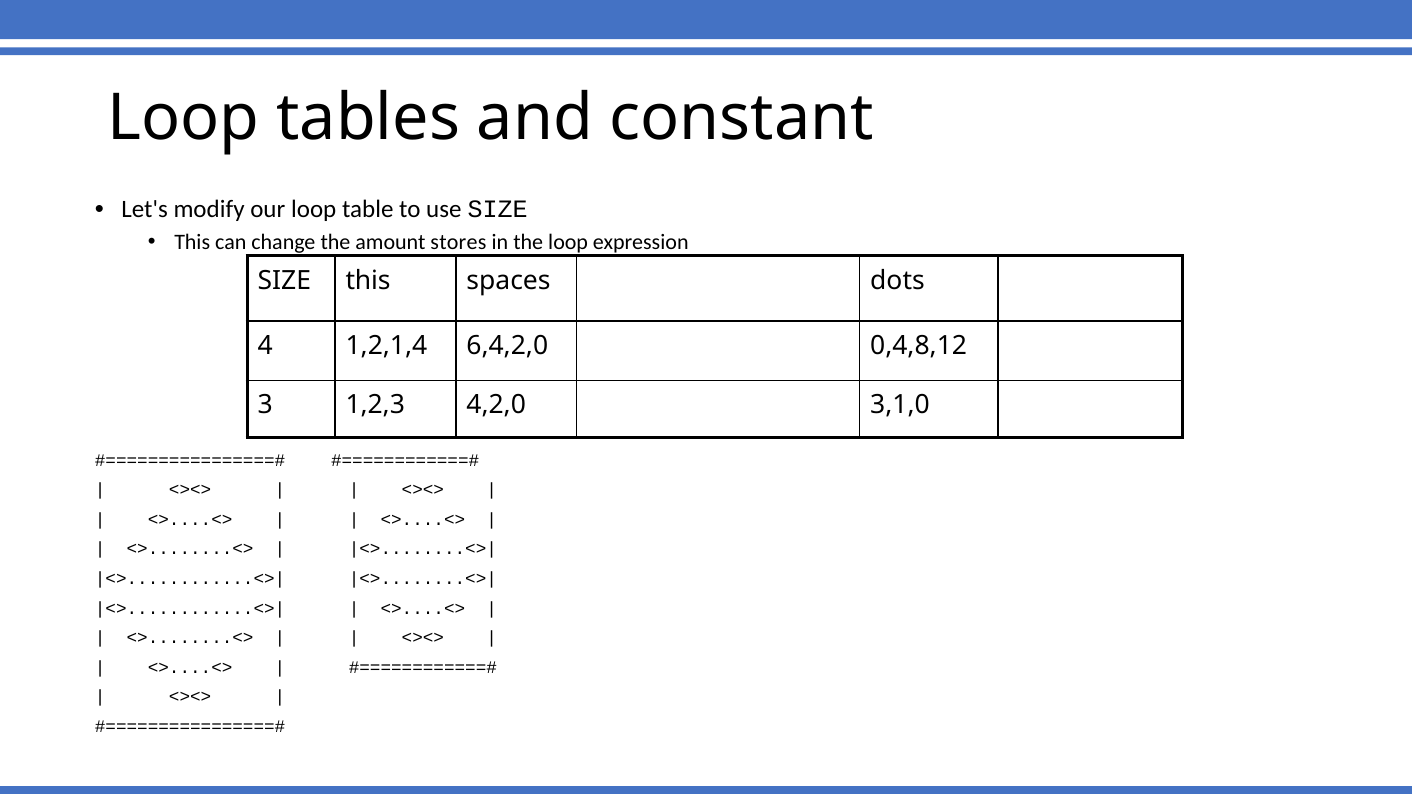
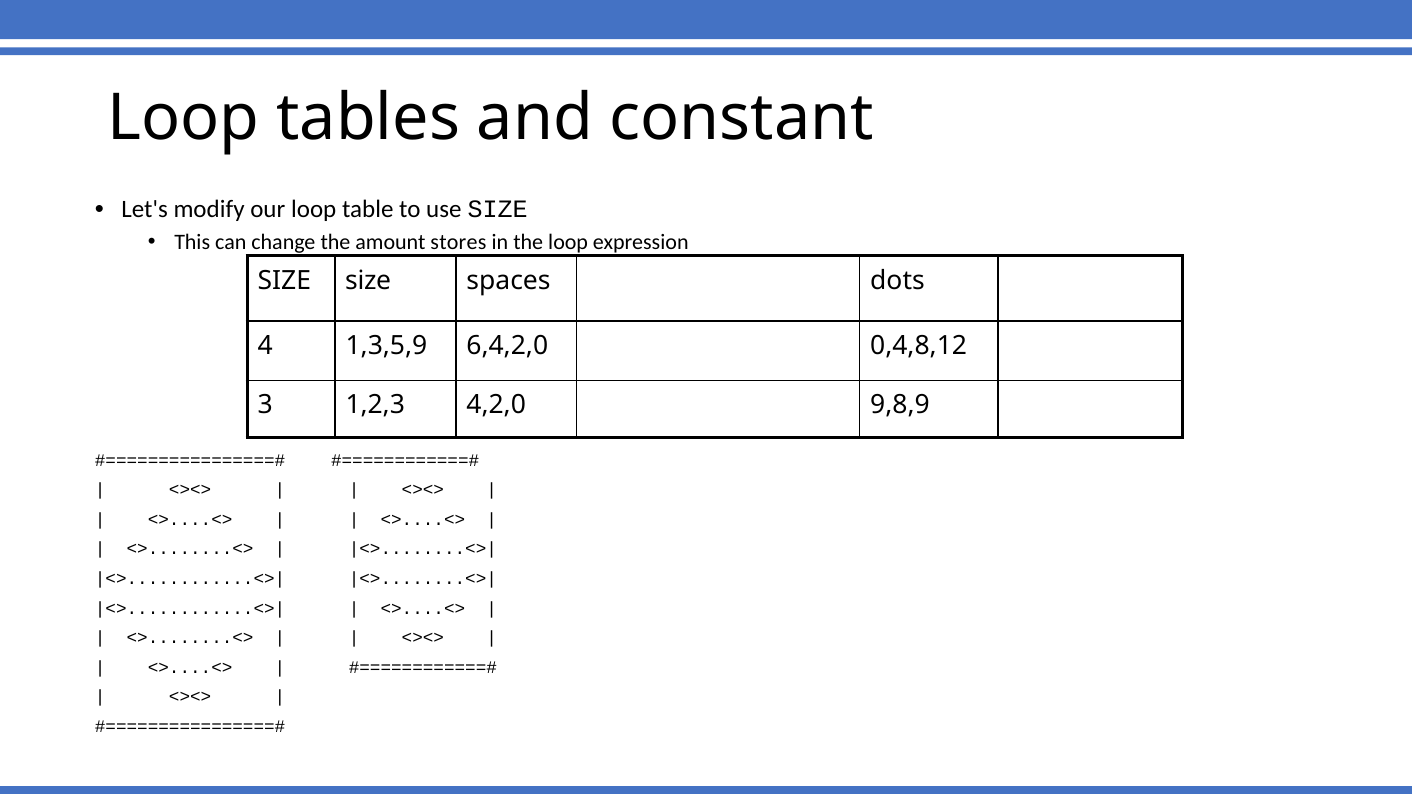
SIZE this: this -> size
1,2,1,4: 1,2,1,4 -> 1,3,5,9
3,1,0: 3,1,0 -> 9,8,9
